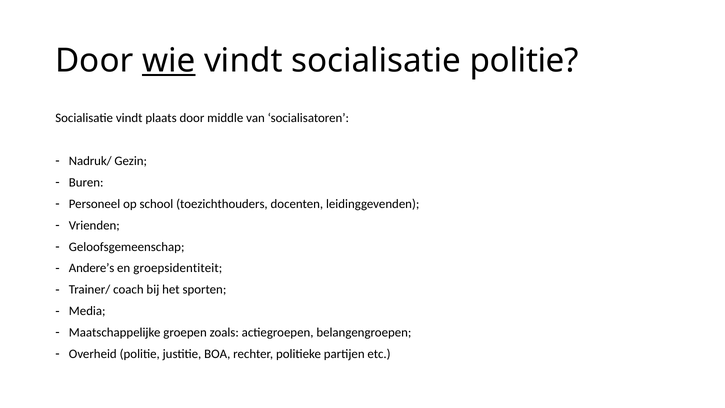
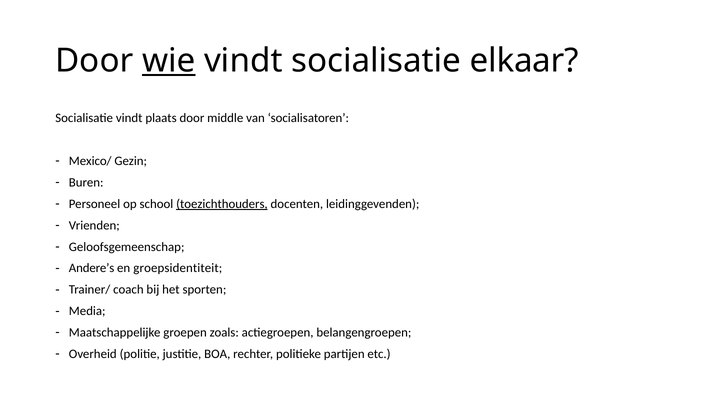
socialisatie politie: politie -> elkaar
Nadruk/: Nadruk/ -> Mexico/
toezichthouders underline: none -> present
